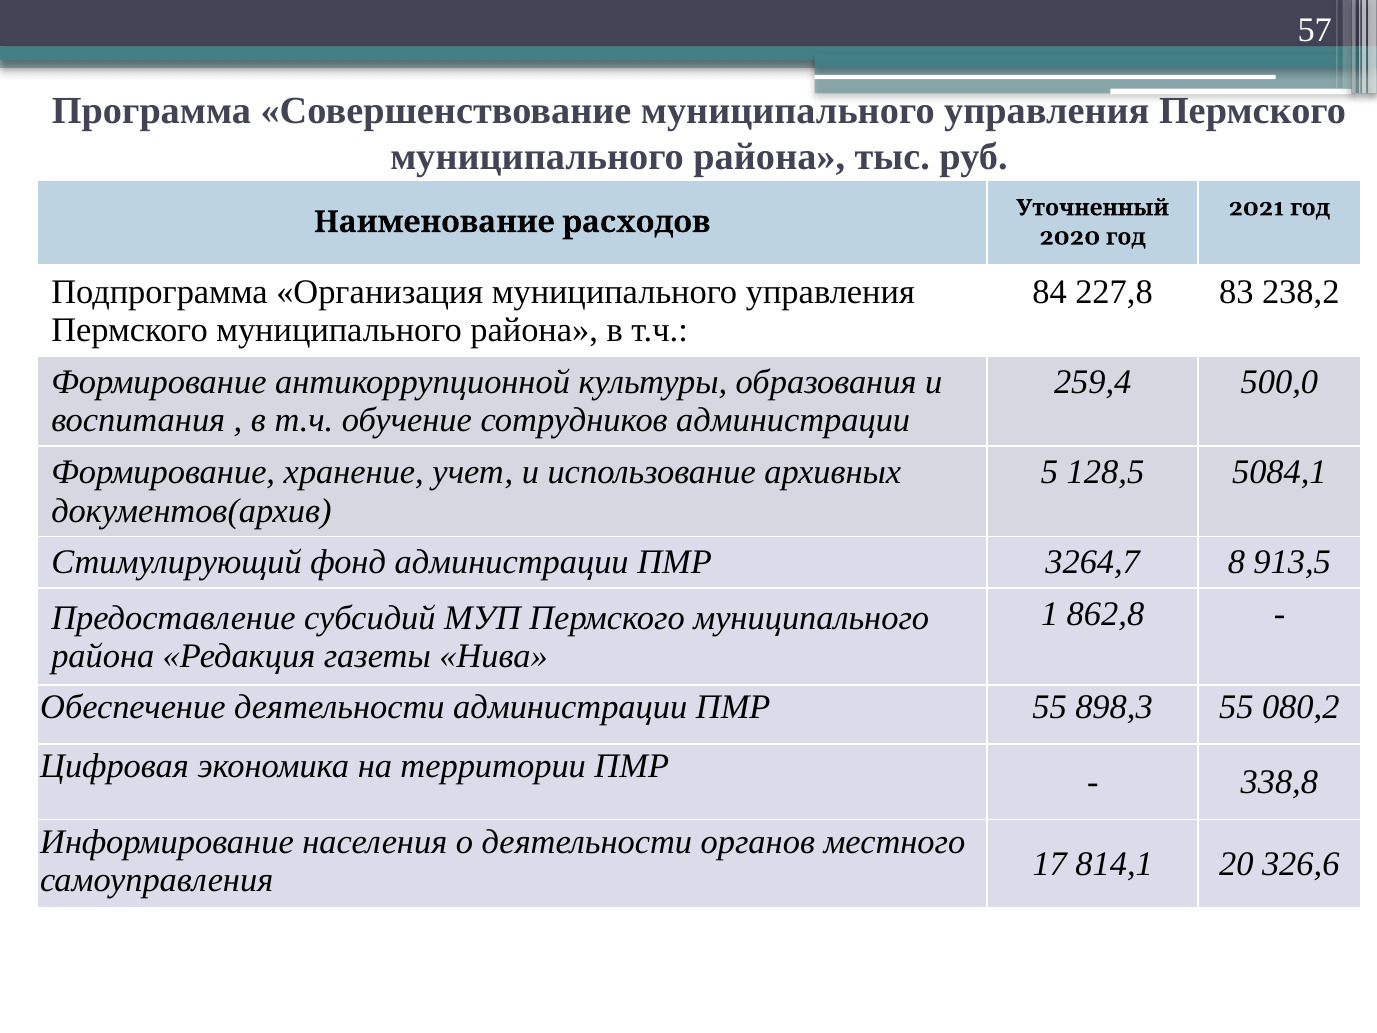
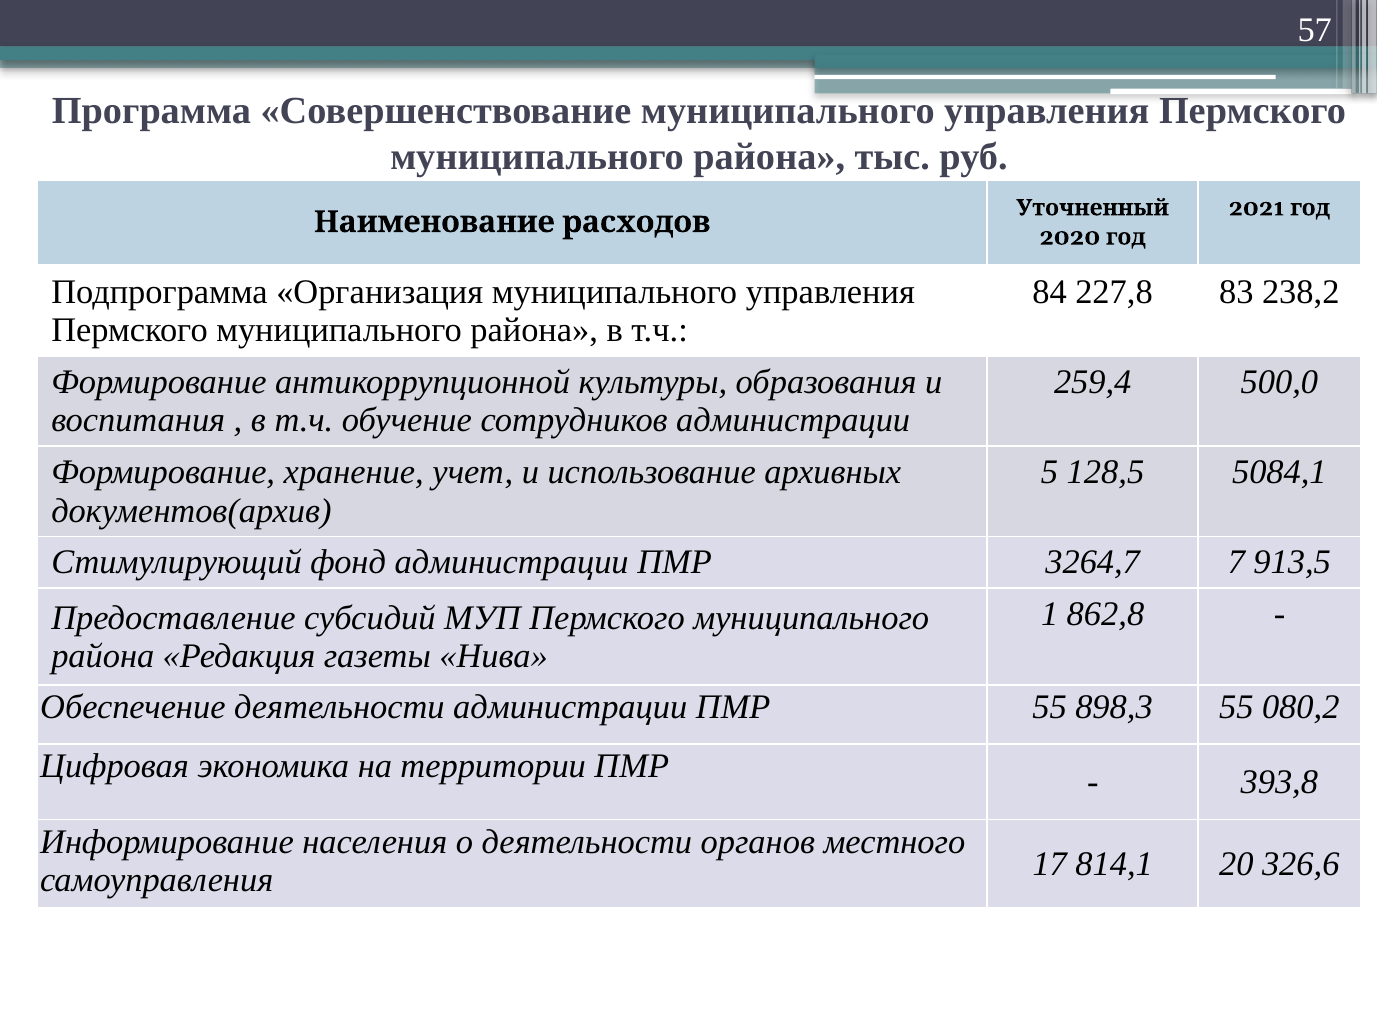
8: 8 -> 7
338,8: 338,8 -> 393,8
